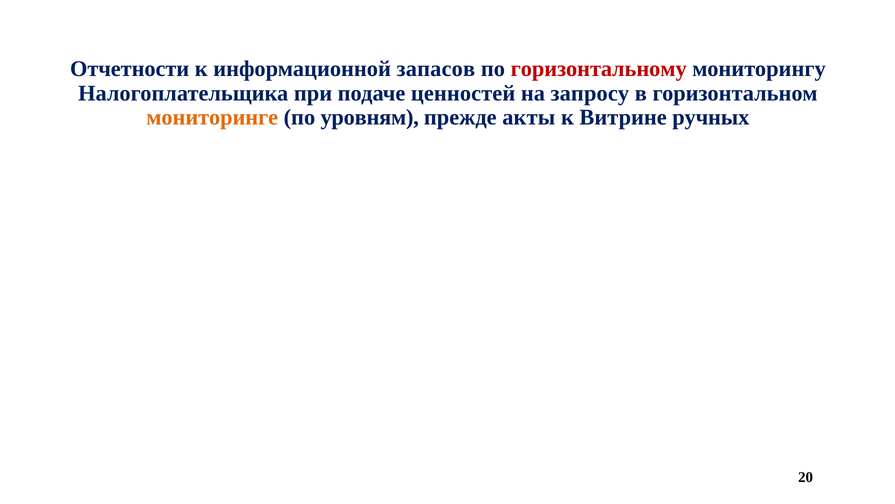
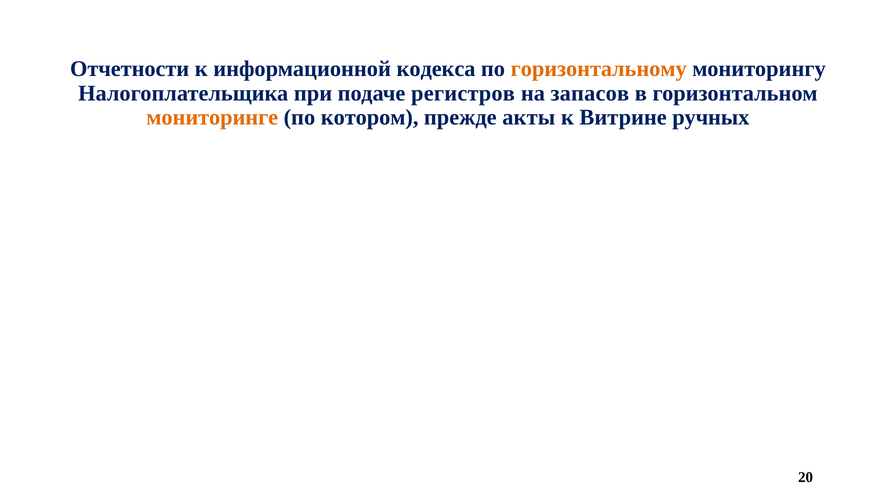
запасов: запасов -> кодекса
горизонтальному colour: red -> orange
ценностей: ценностей -> регистров
запросу: запросу -> запасов
уровням: уровням -> котором
